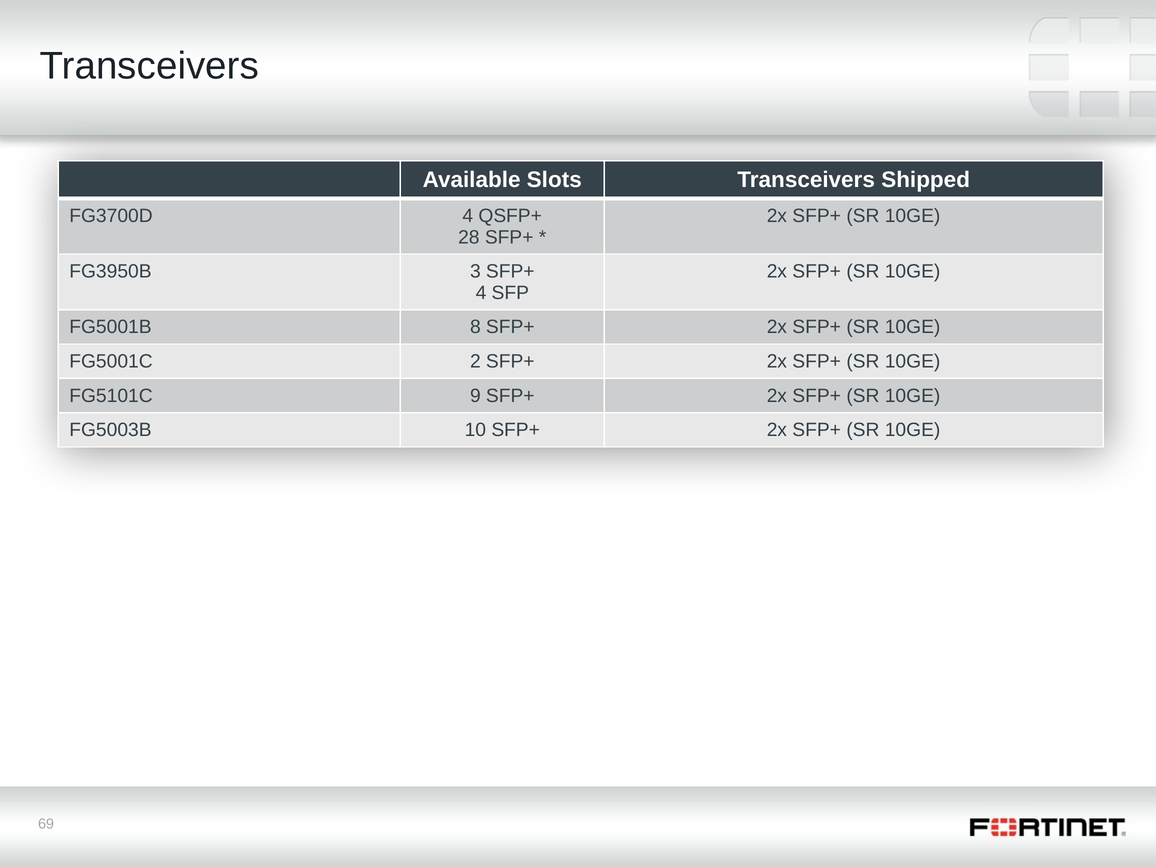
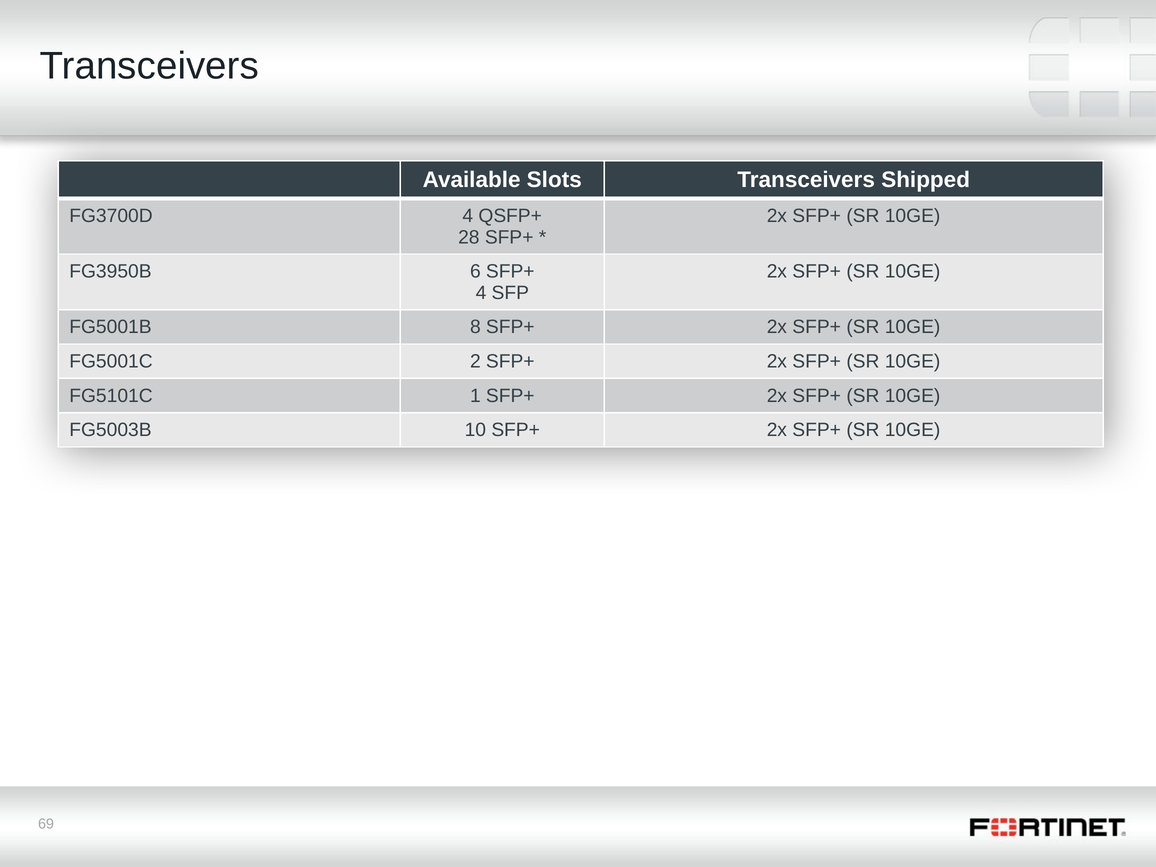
3: 3 -> 6
9: 9 -> 1
